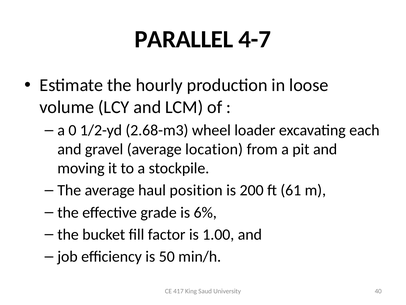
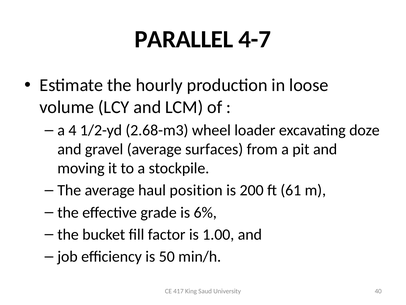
0: 0 -> 4
each: each -> doze
location: location -> surfaces
